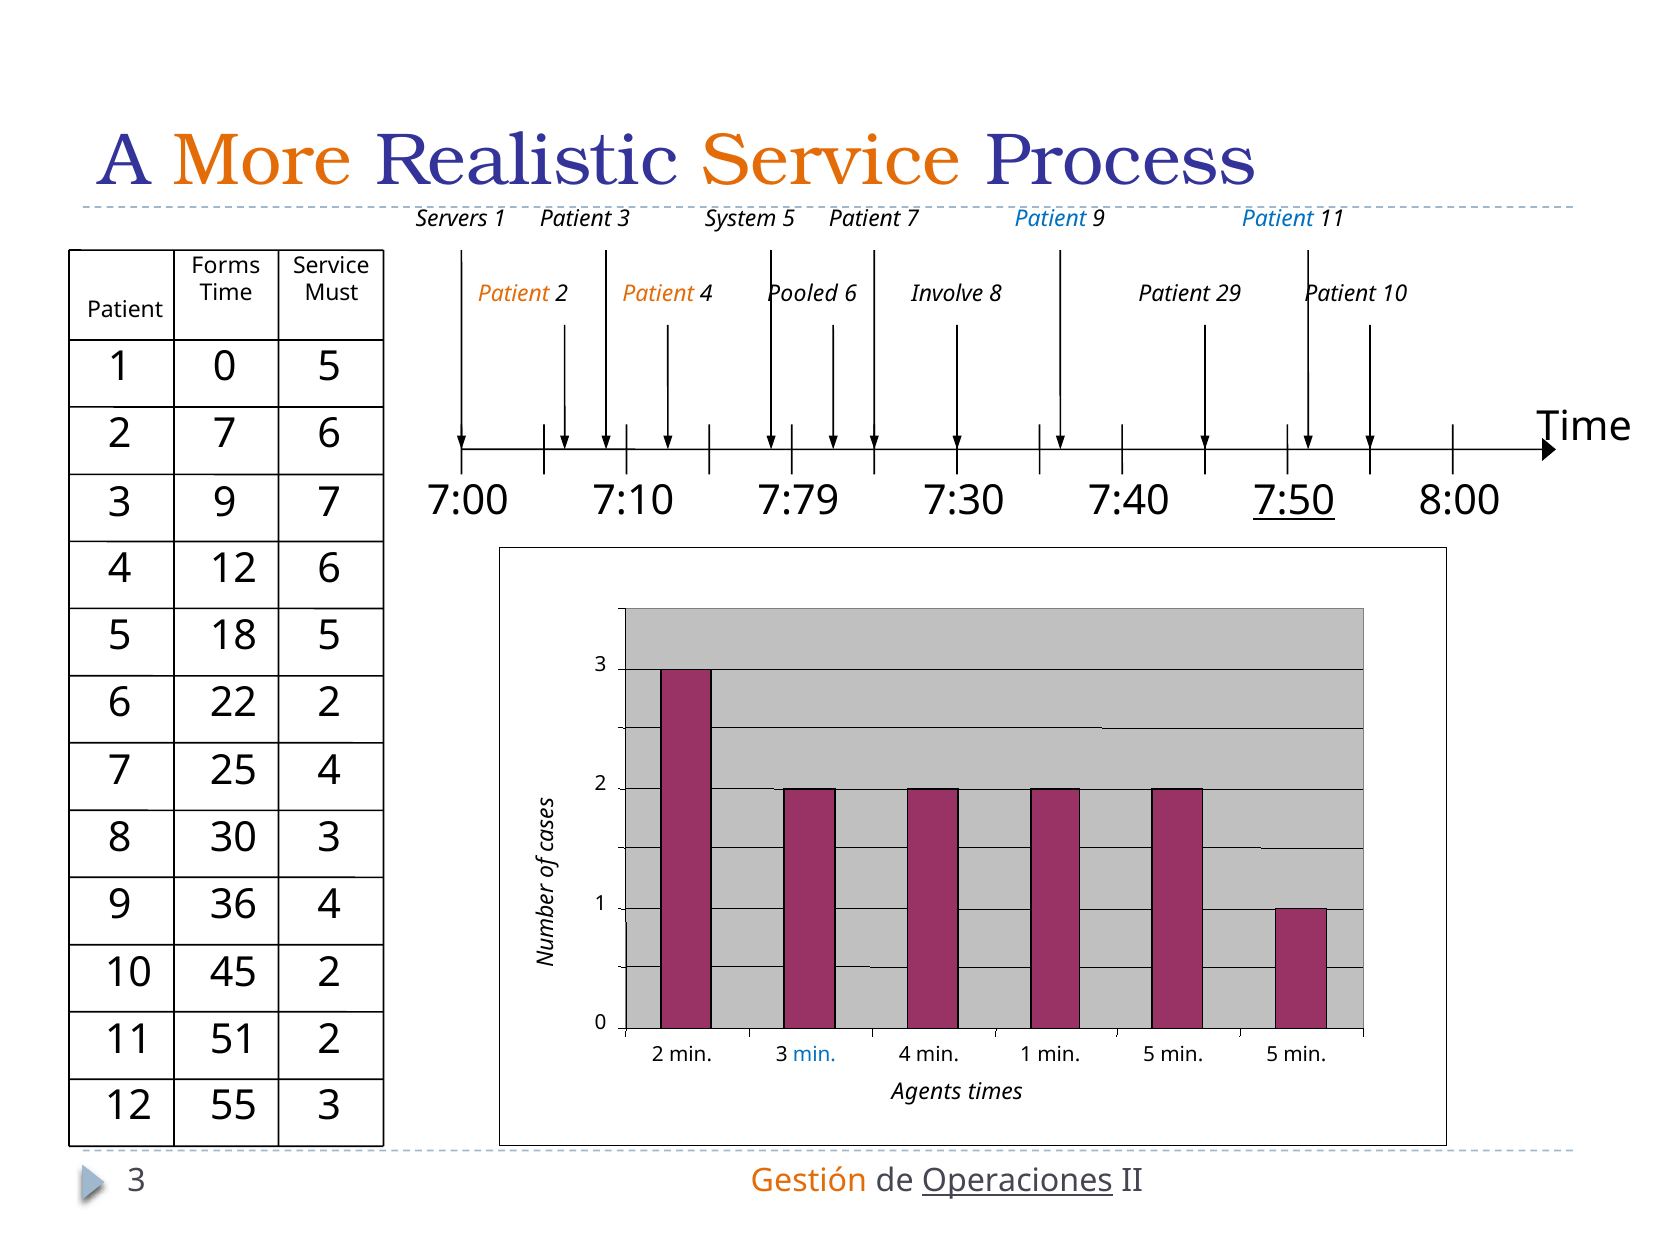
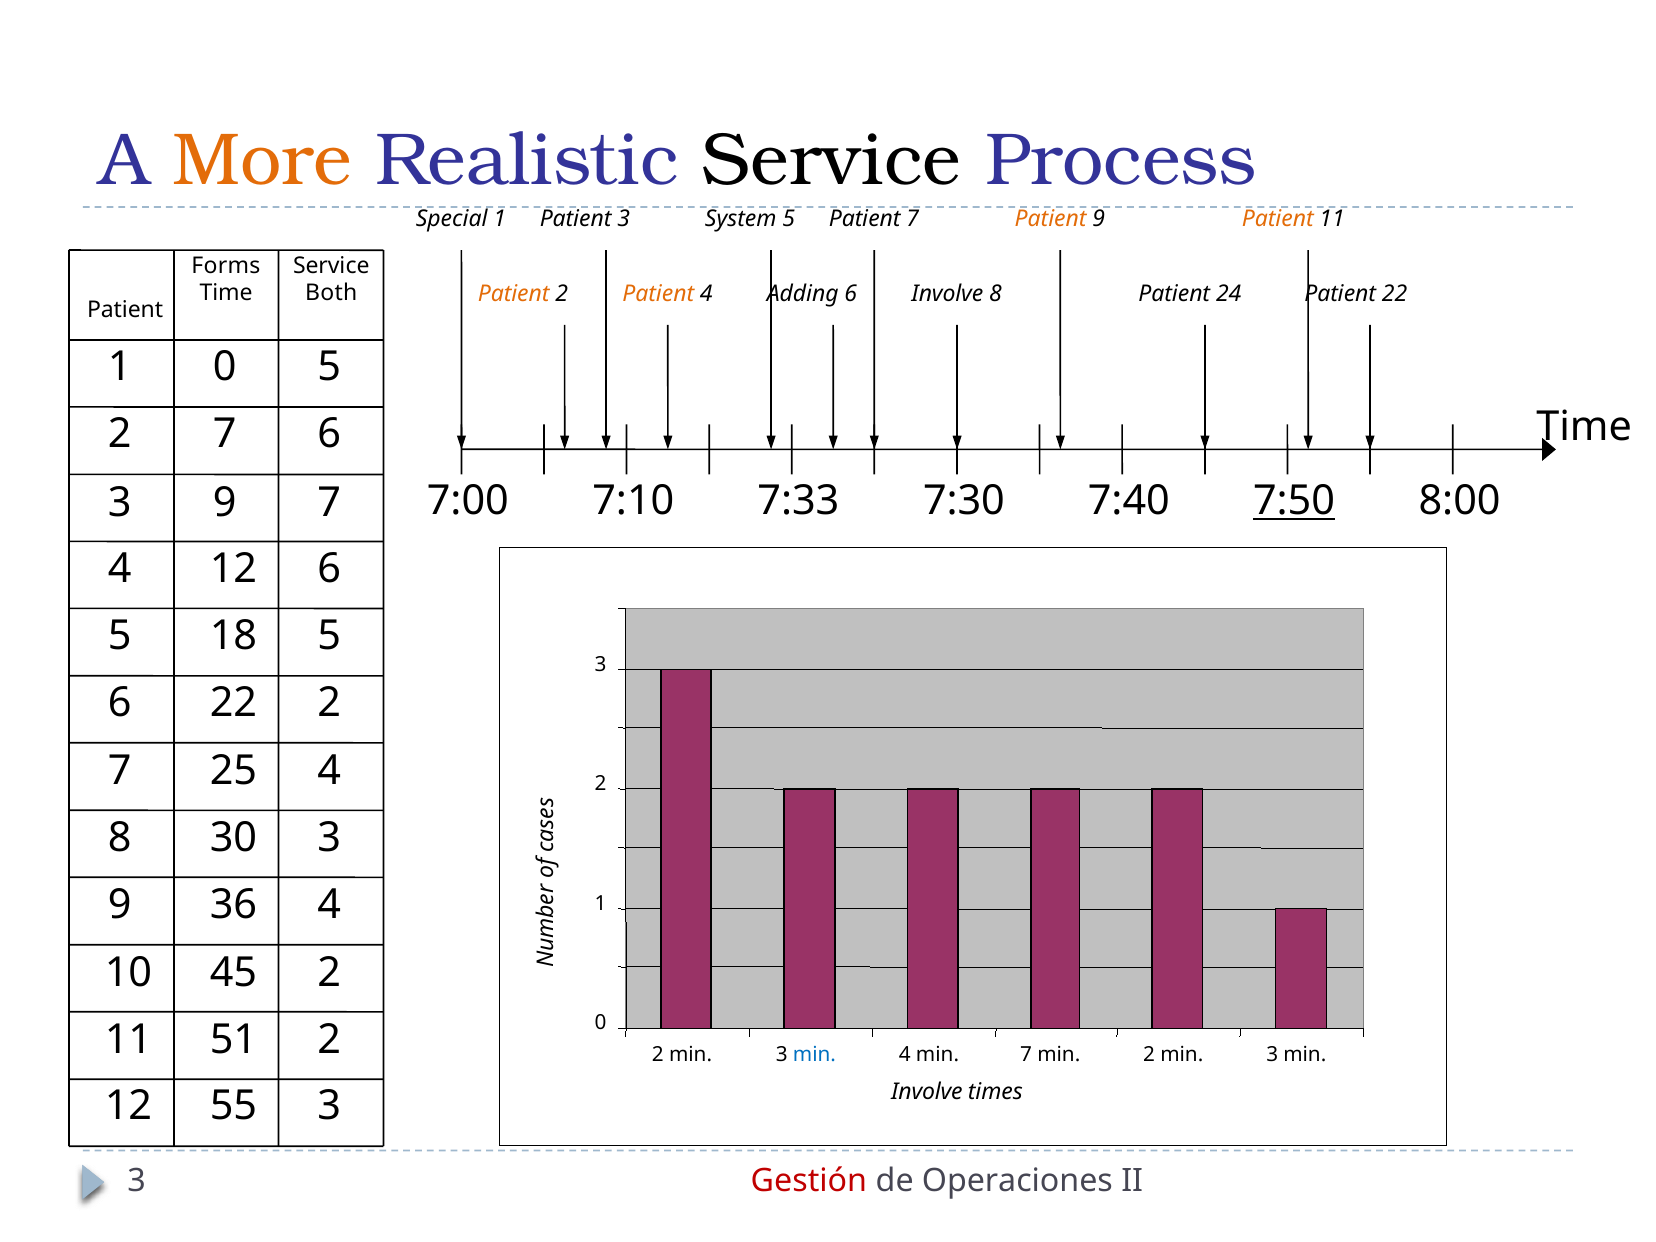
Service at (831, 160) colour: orange -> black
Servers: Servers -> Special
Patient at (1051, 219) colour: blue -> orange
Patient at (1278, 219) colour: blue -> orange
Must: Must -> Both
Pooled: Pooled -> Adding
29: 29 -> 24
Patient 10: 10 -> 22
7:79: 7:79 -> 7:33
min 1: 1 -> 7
5 at (1149, 1055): 5 -> 2
5 at (1272, 1055): 5 -> 3
Agents at (927, 1092): Agents -> Involve
Gestión colour: orange -> red
Operaciones underline: present -> none
